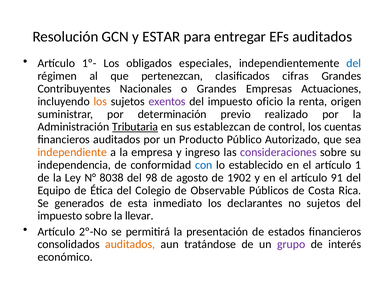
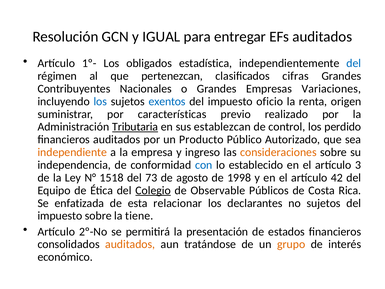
ESTAR: ESTAR -> IGUAL
especiales: especiales -> estadística
Actuaciones: Actuaciones -> Variaciones
los at (100, 101) colour: orange -> blue
exentos colour: purple -> blue
determinación: determinación -> características
cuentas: cuentas -> perdido
consideraciones colour: purple -> orange
1: 1 -> 3
8038: 8038 -> 1518
98: 98 -> 73
1902: 1902 -> 1998
91: 91 -> 42
Colegio underline: none -> present
generados: generados -> enfatizada
inmediato: inmediato -> relacionar
llevar: llevar -> tiene
grupo colour: purple -> orange
